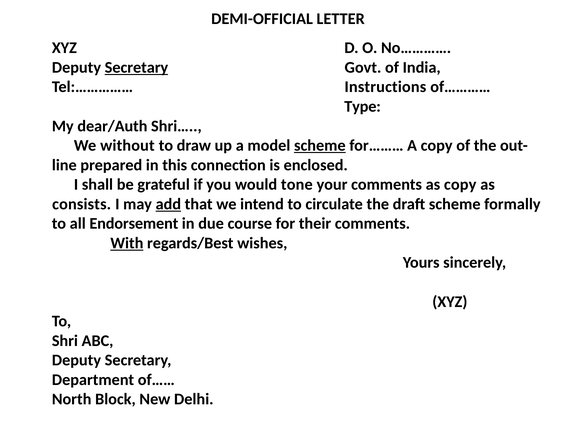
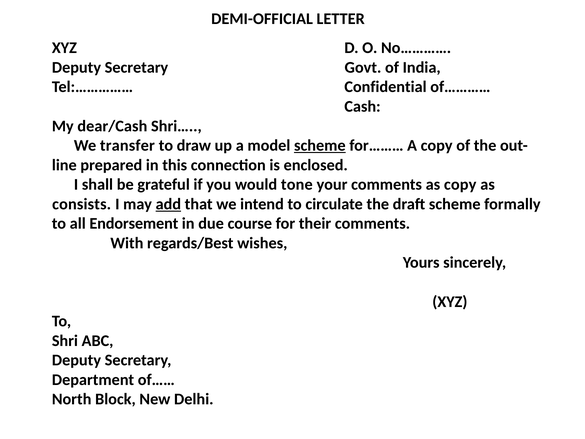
Secretary at (136, 67) underline: present -> none
Instructions: Instructions -> Confidential
Type: Type -> Cash
dear/Auth: dear/Auth -> dear/Cash
without: without -> transfer
With underline: present -> none
